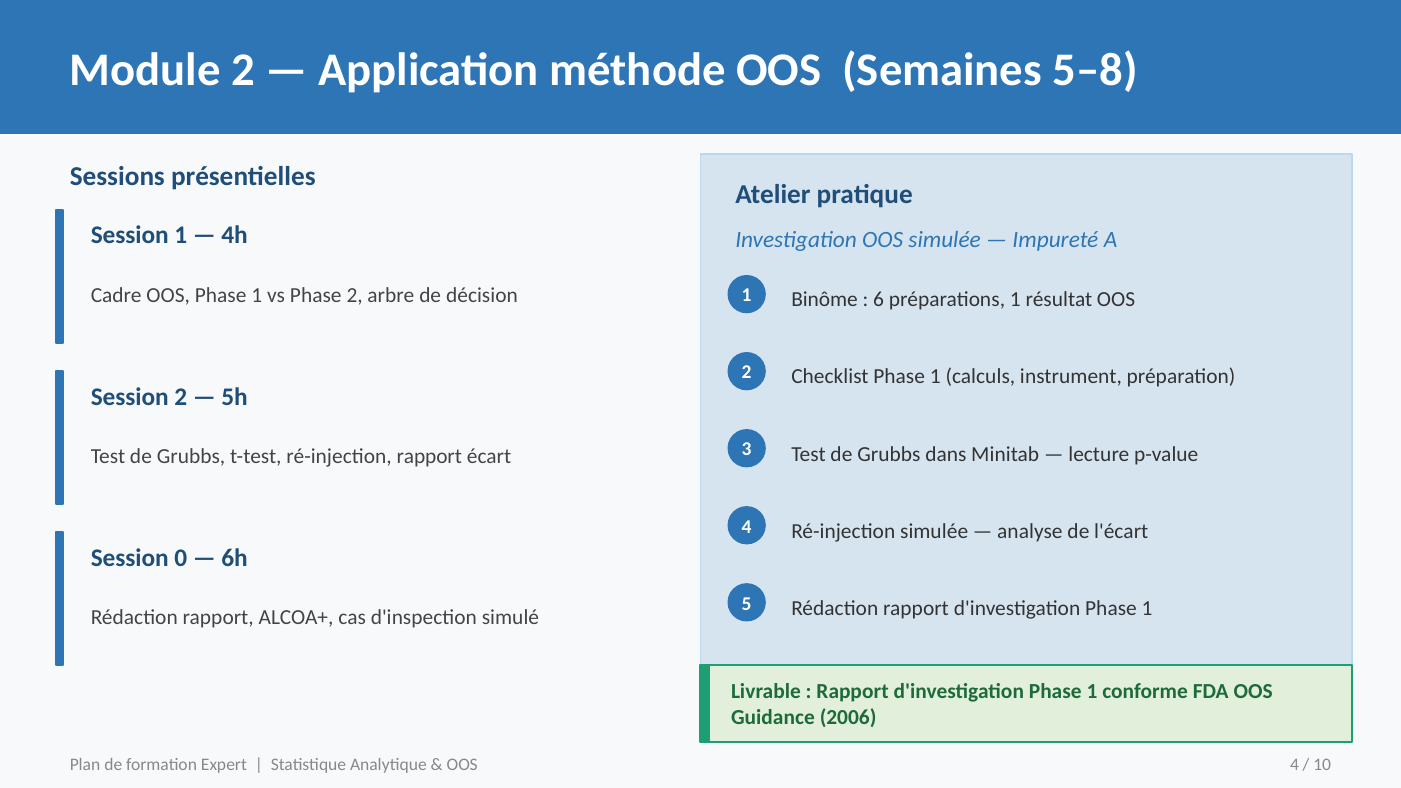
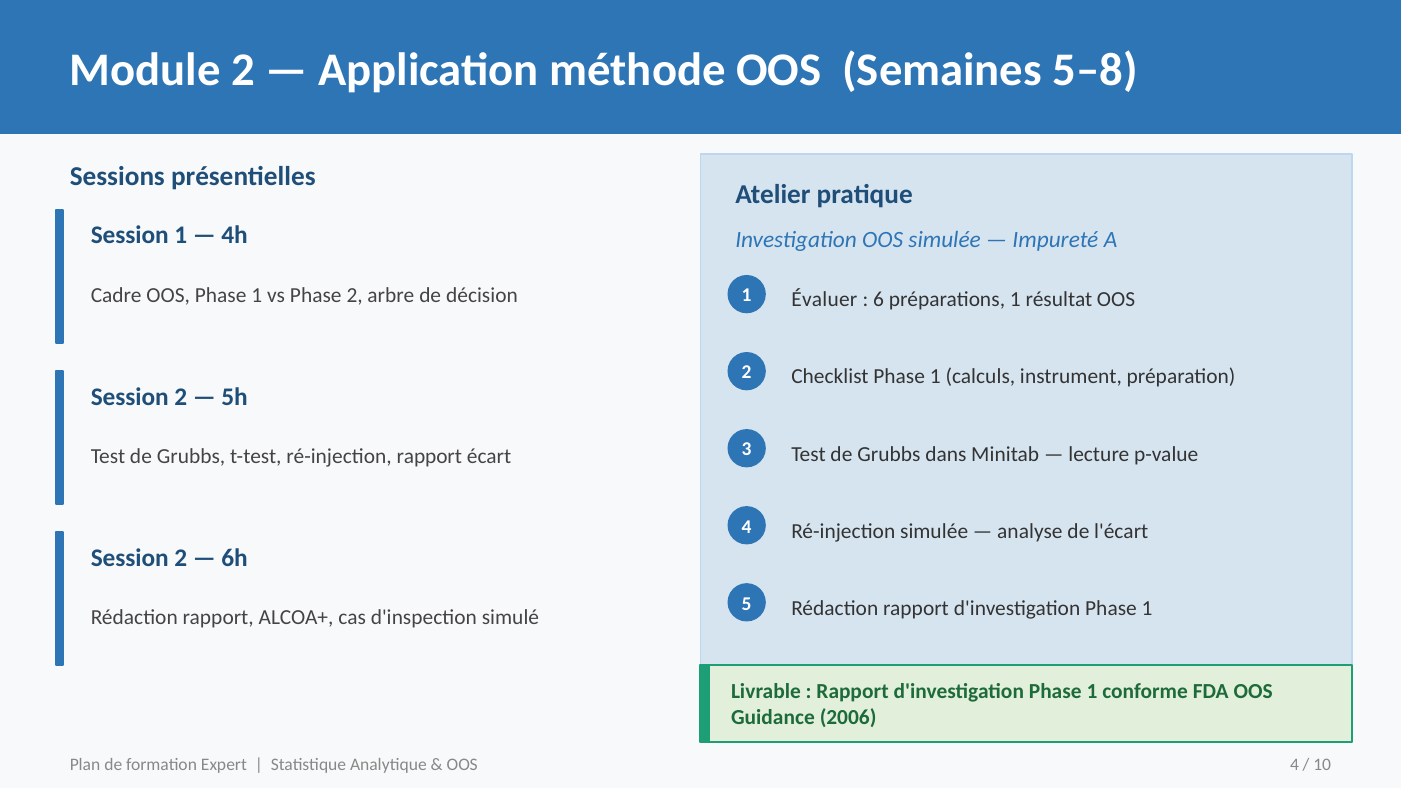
Binôme: Binôme -> Évaluer
0 at (181, 558): 0 -> 2
